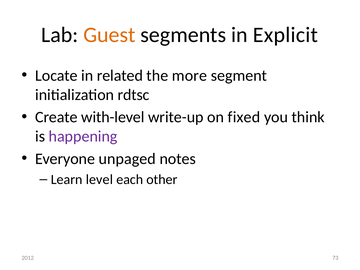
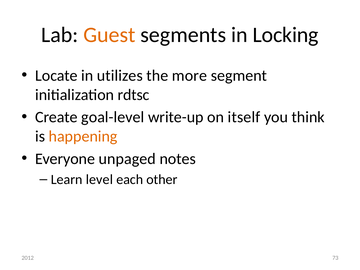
Explicit: Explicit -> Locking
related: related -> utilizes
with-level: with-level -> goal-level
fixed: fixed -> itself
happening colour: purple -> orange
